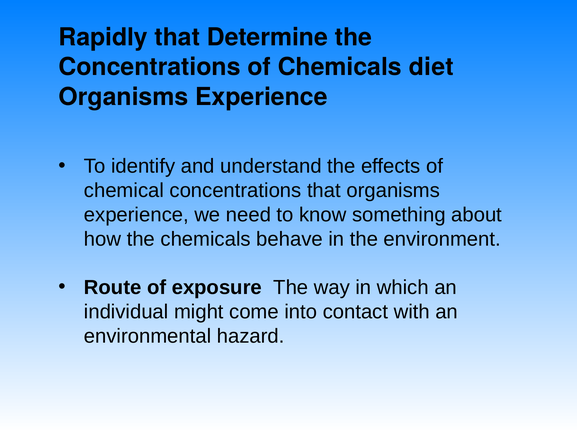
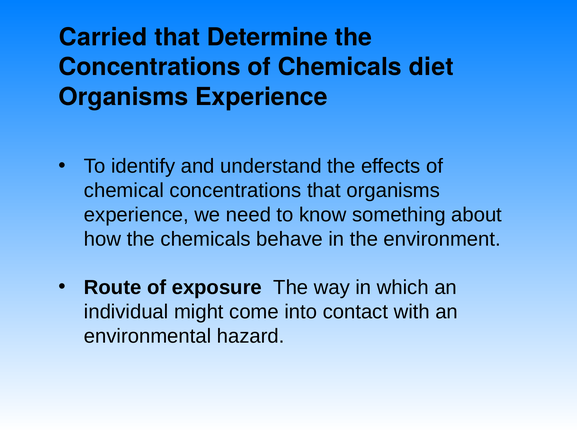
Rapidly: Rapidly -> Carried
